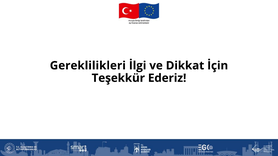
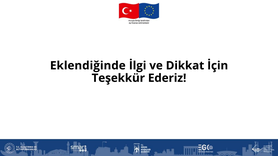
Gereklilikleri: Gereklilikleri -> Eklendiğinde
